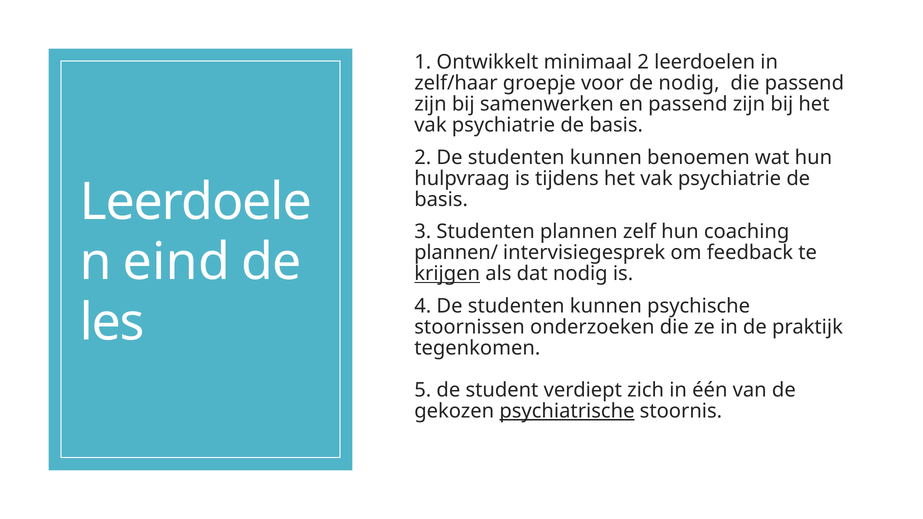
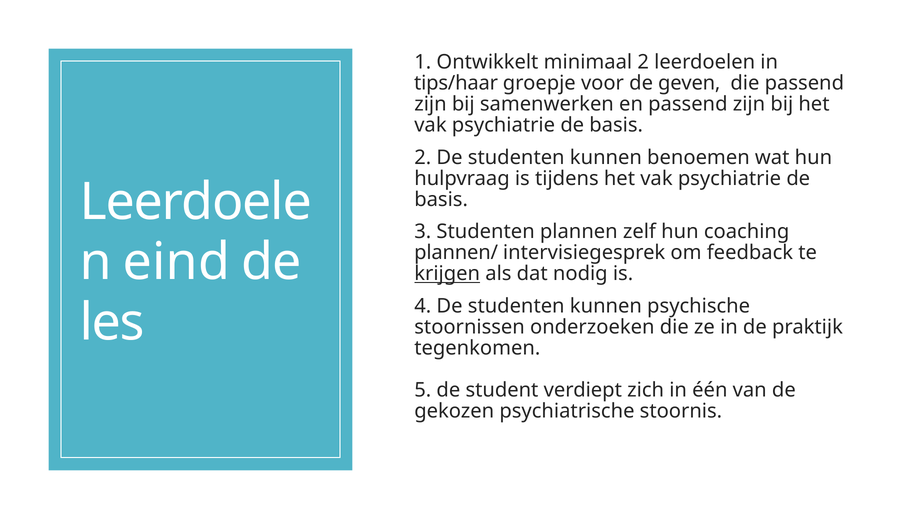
zelf/haar: zelf/haar -> tips/haar
de nodig: nodig -> geven
psychiatrische underline: present -> none
